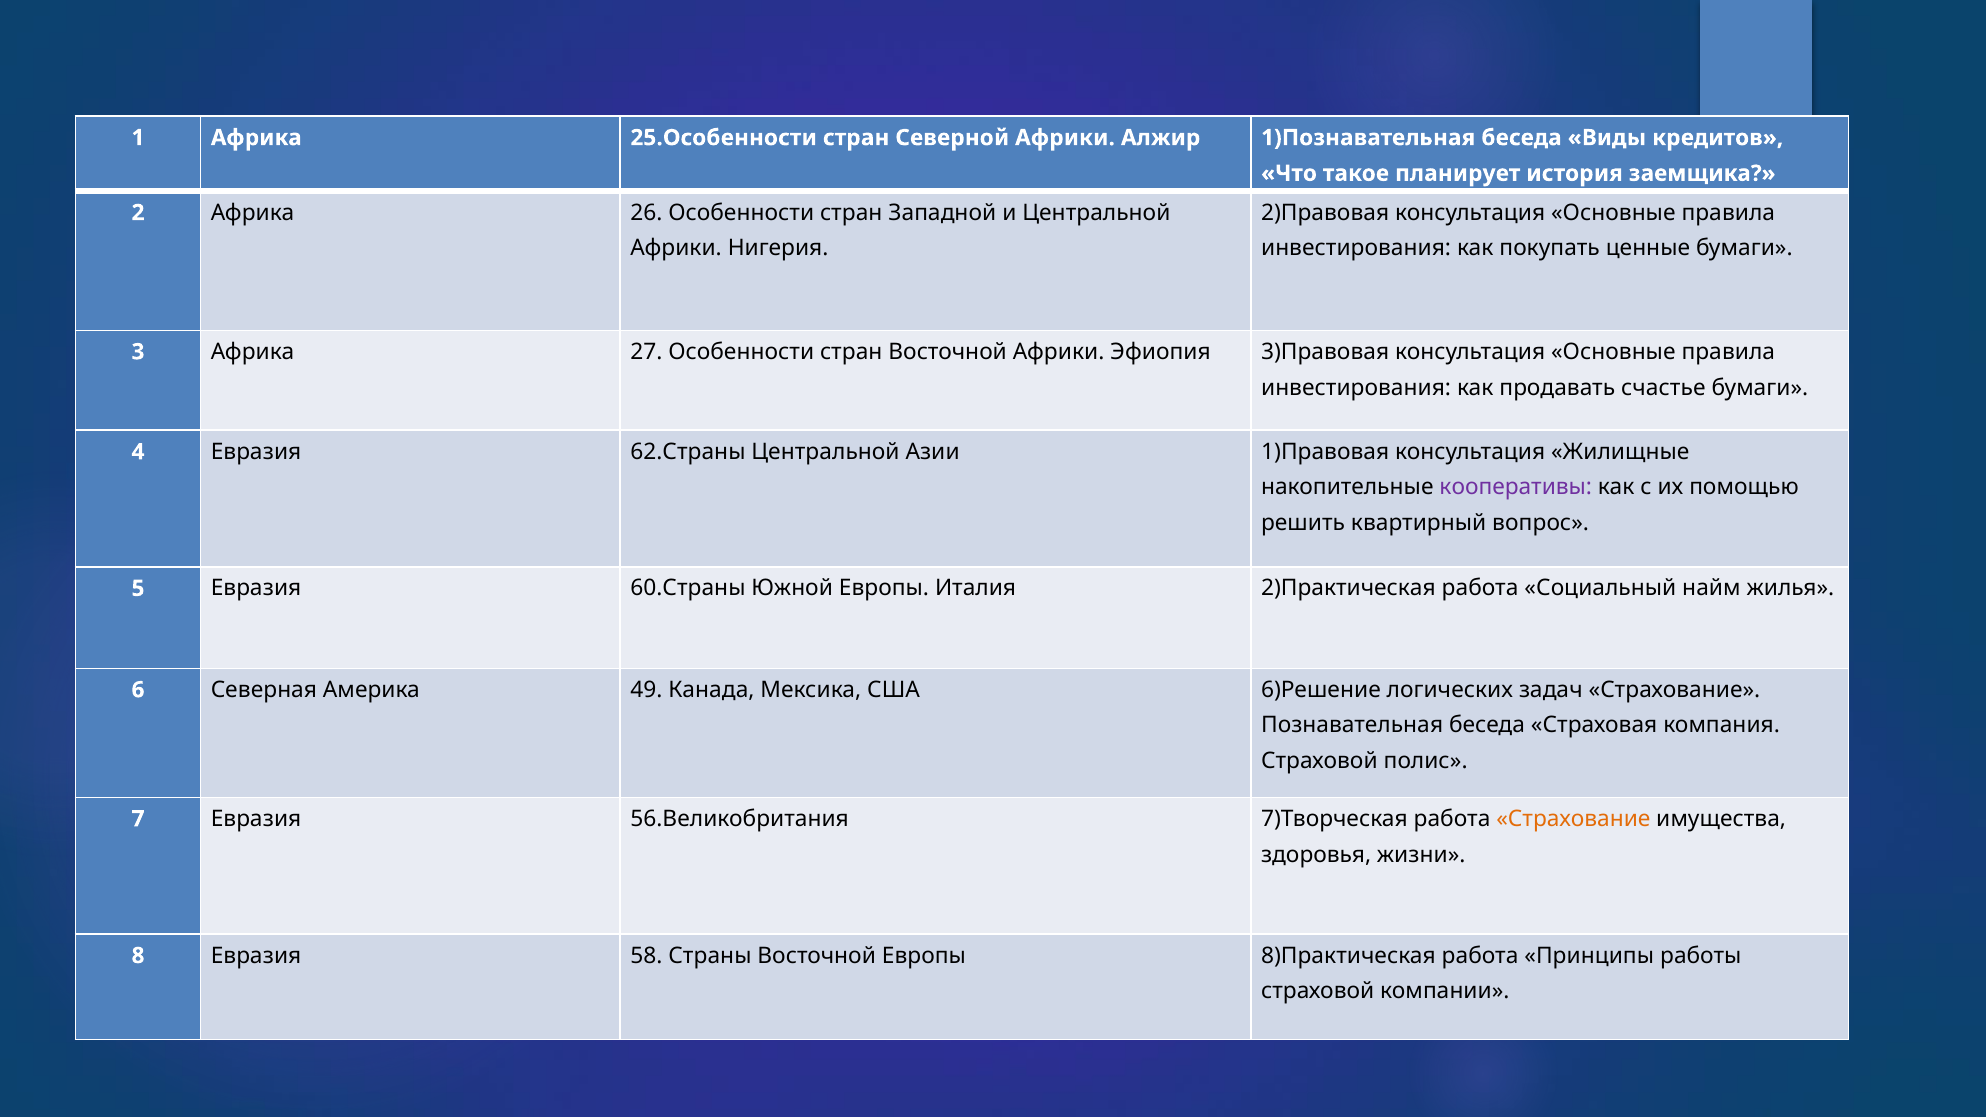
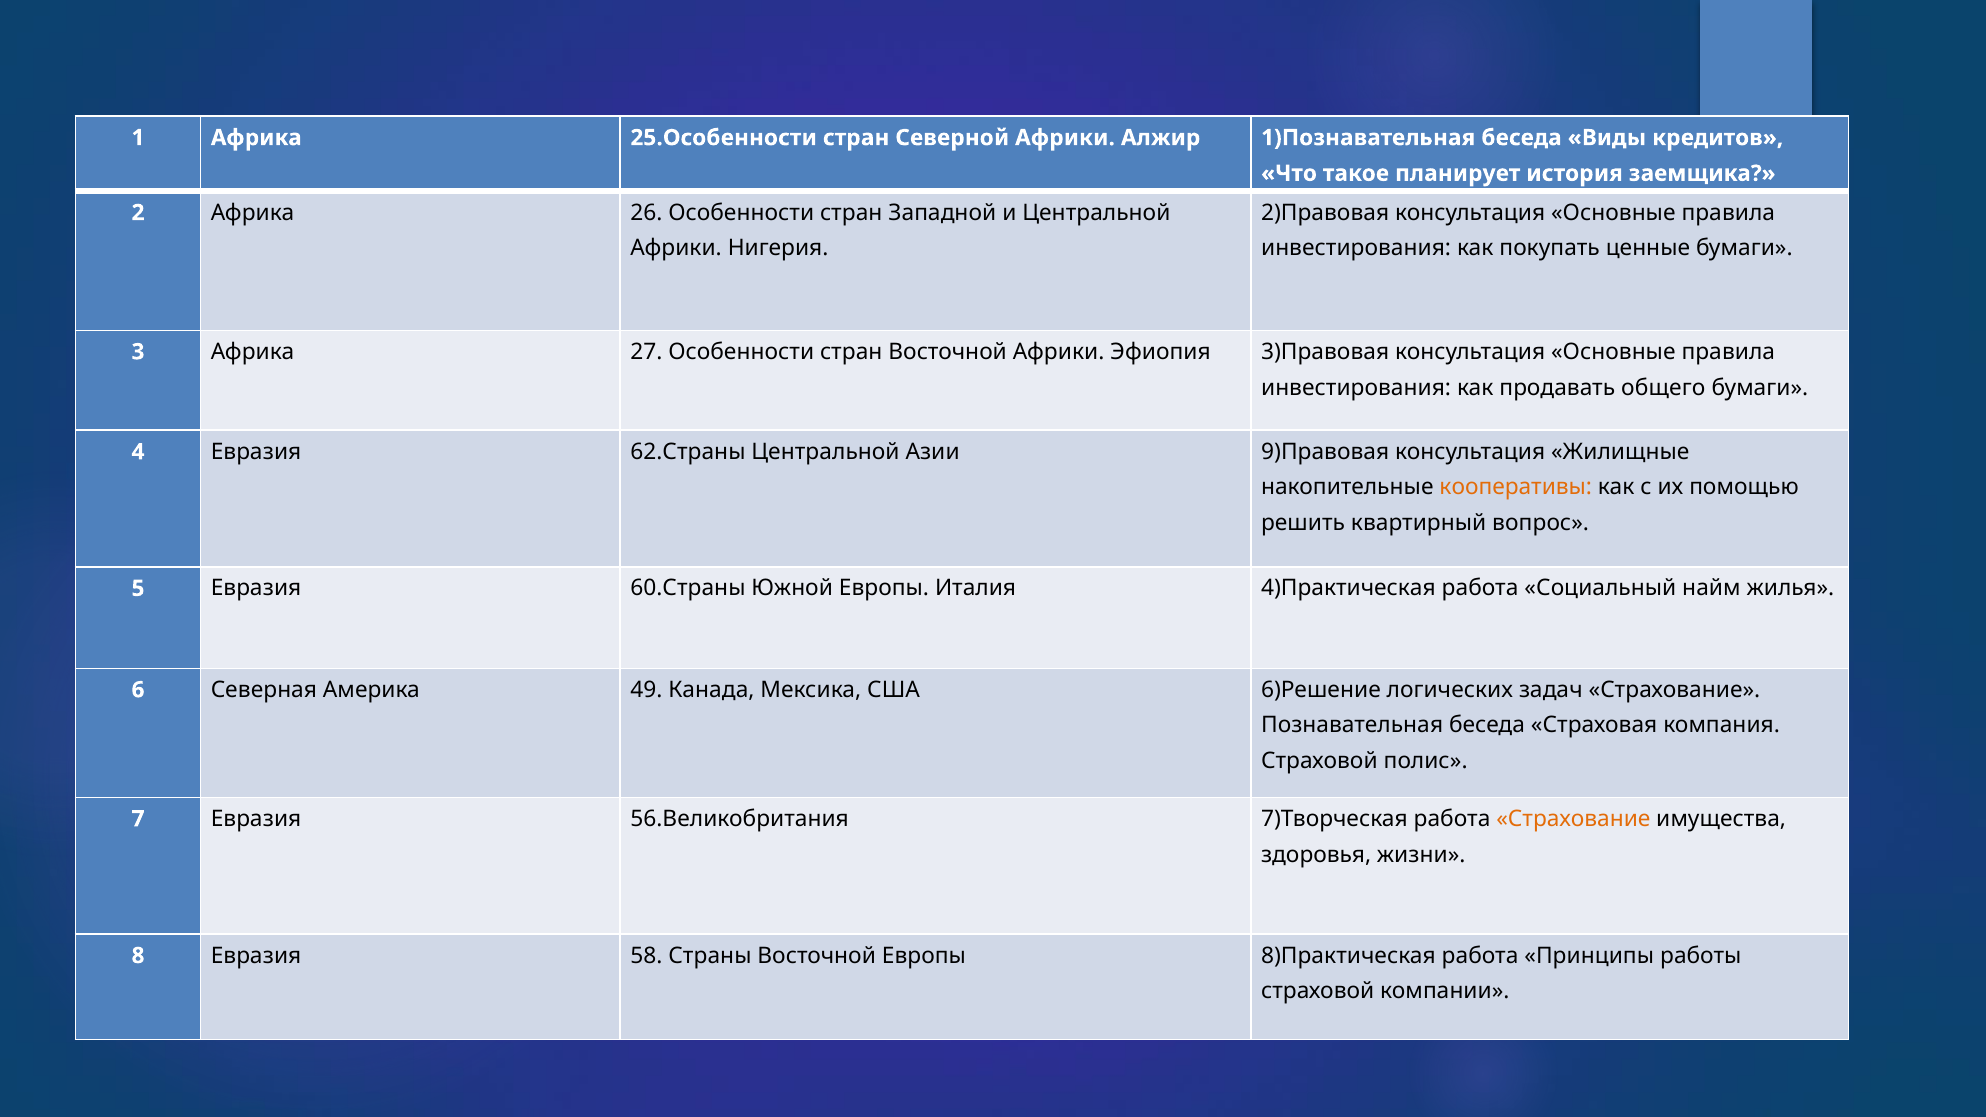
счастье: счастье -> общего
1)Правовая: 1)Правовая -> 9)Правовая
кооперативы colour: purple -> orange
2)Практическая: 2)Практическая -> 4)Практическая
